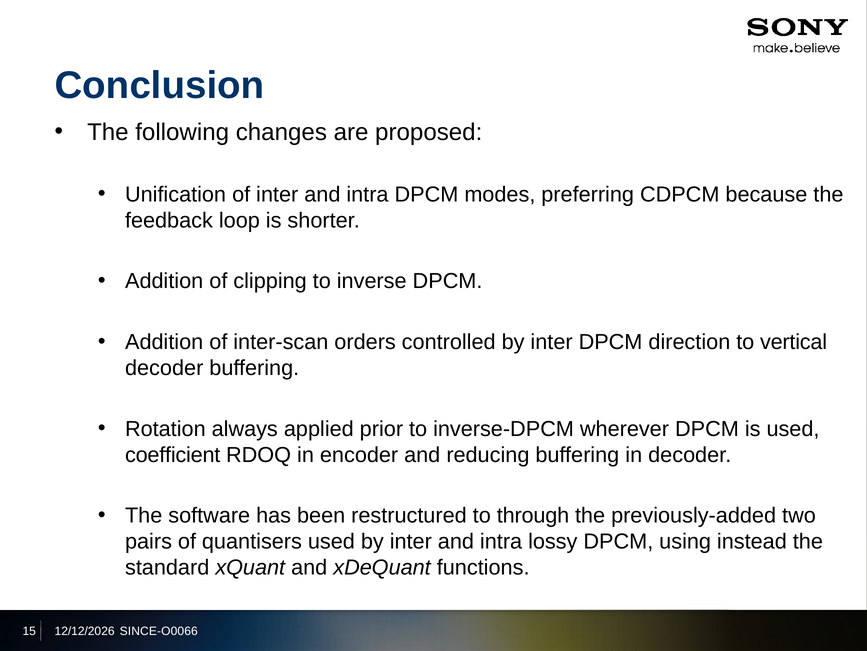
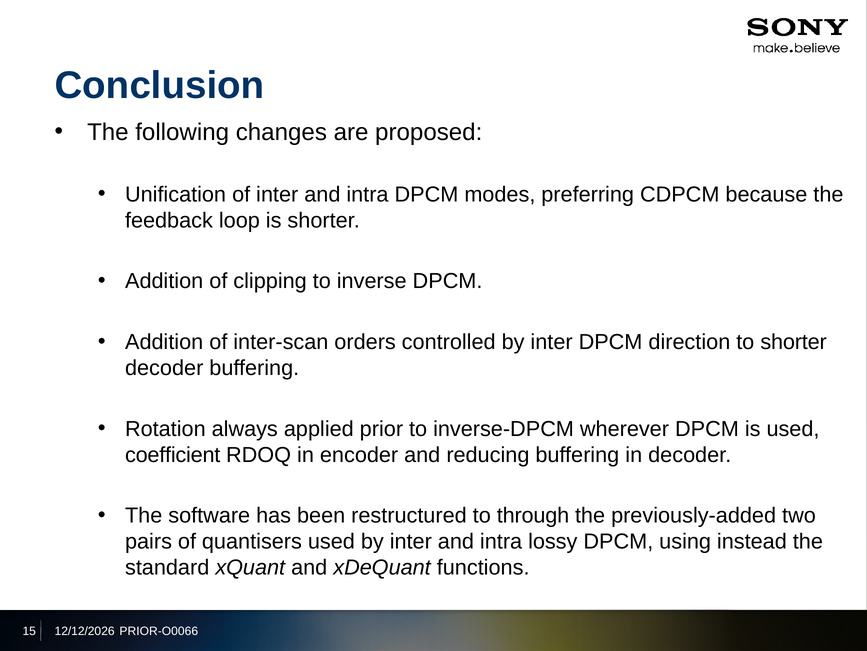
to vertical: vertical -> shorter
SINCE-O0066: SINCE-O0066 -> PRIOR-O0066
